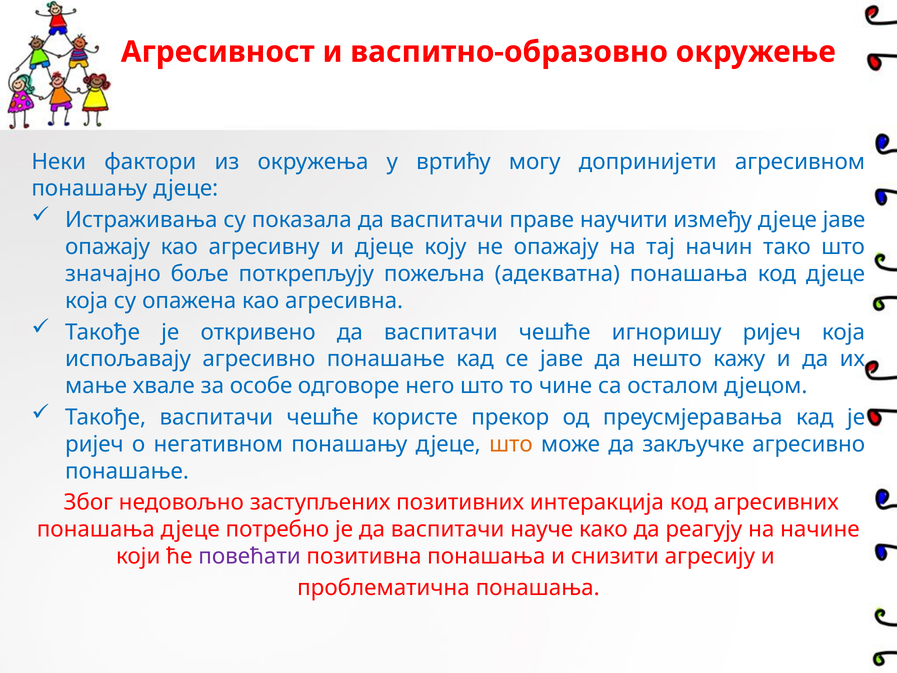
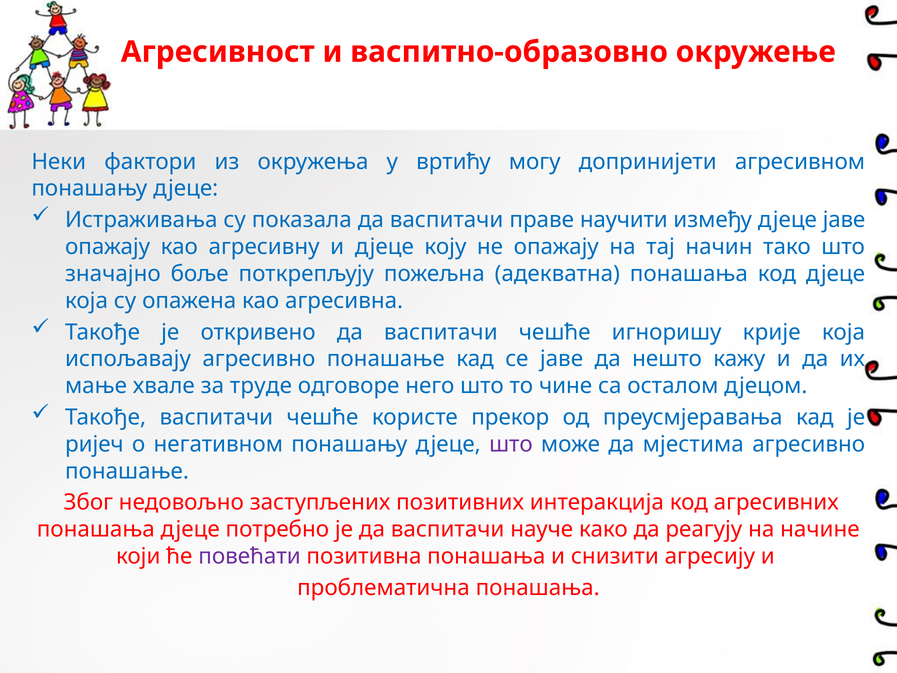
игноришу ријеч: ријеч -> крије
особе: особе -> труде
што at (511, 444) colour: orange -> purple
закључке: закључке -> мјестима
